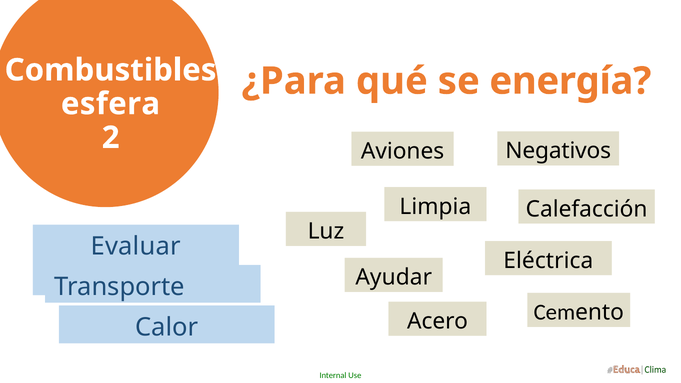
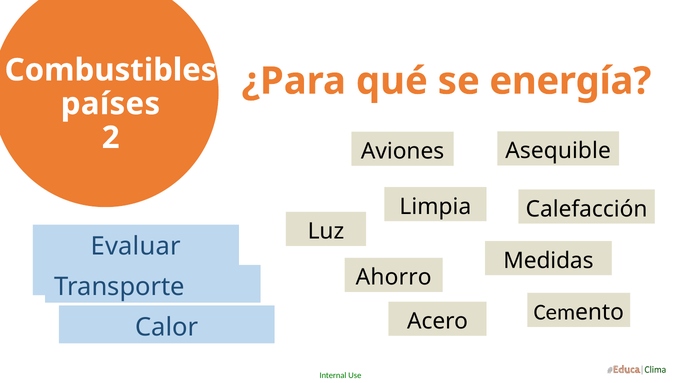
esfera: esfera -> países
Negativos: Negativos -> Asequible
Eléctrica at (548, 261): Eléctrica -> Medidas
Ayudar: Ayudar -> Ahorro
